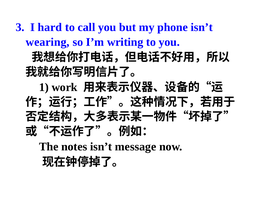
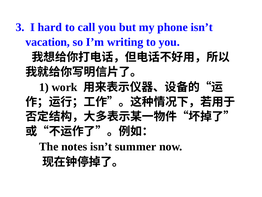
wearing: wearing -> vacation
message: message -> summer
